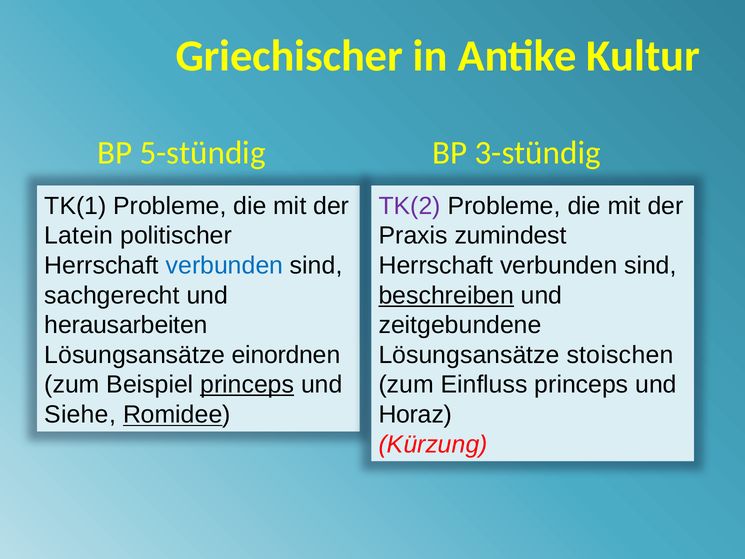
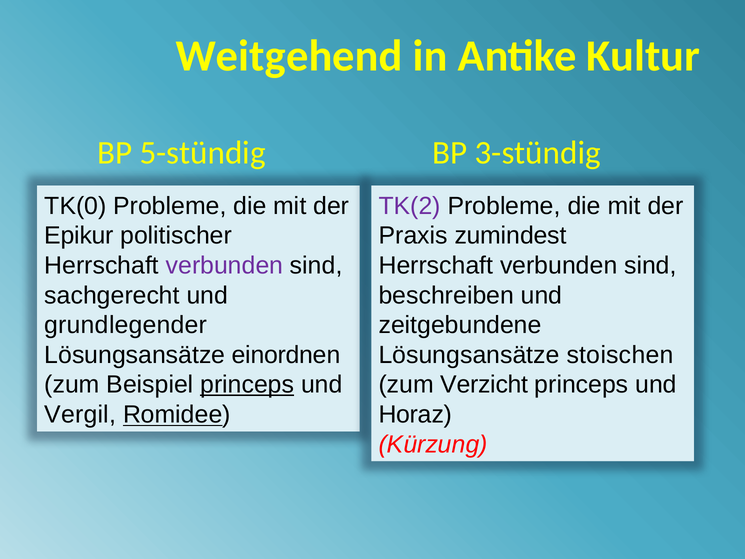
Griechischer: Griechischer -> Weitgehend
TK(1: TK(1 -> TK(0
Latein: Latein -> Epikur
verbunden at (224, 265) colour: blue -> purple
beschreiben underline: present -> none
herausarbeiten: herausarbeiten -> grundlegender
Einfluss: Einfluss -> Verzicht
Siehe: Siehe -> Vergil
